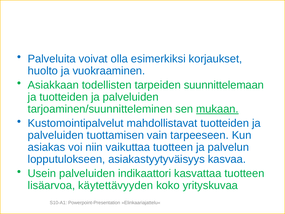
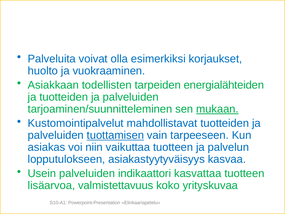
suunnittelemaan: suunnittelemaan -> energialähteiden
tuottamisen underline: none -> present
käytettävyyden: käytettävyyden -> valmistettavuus
